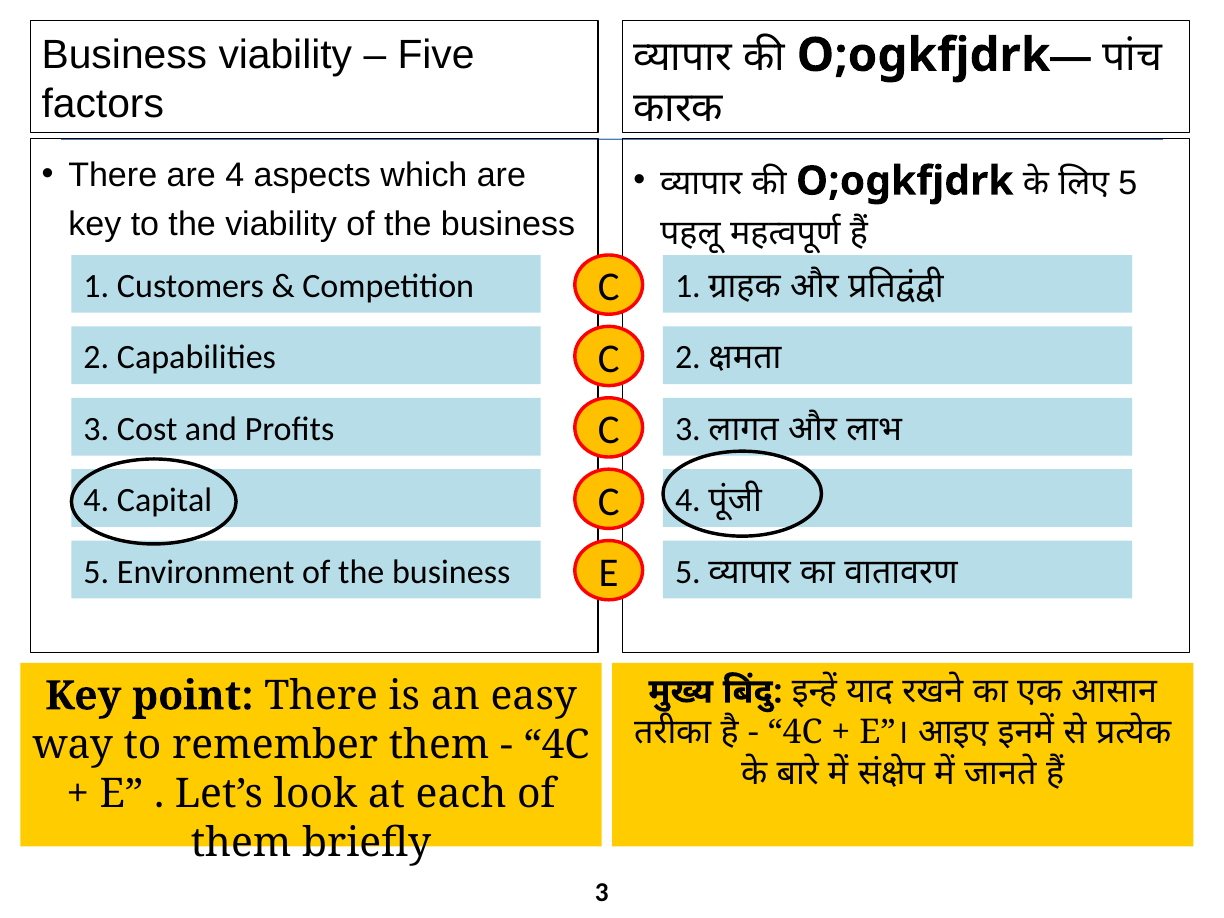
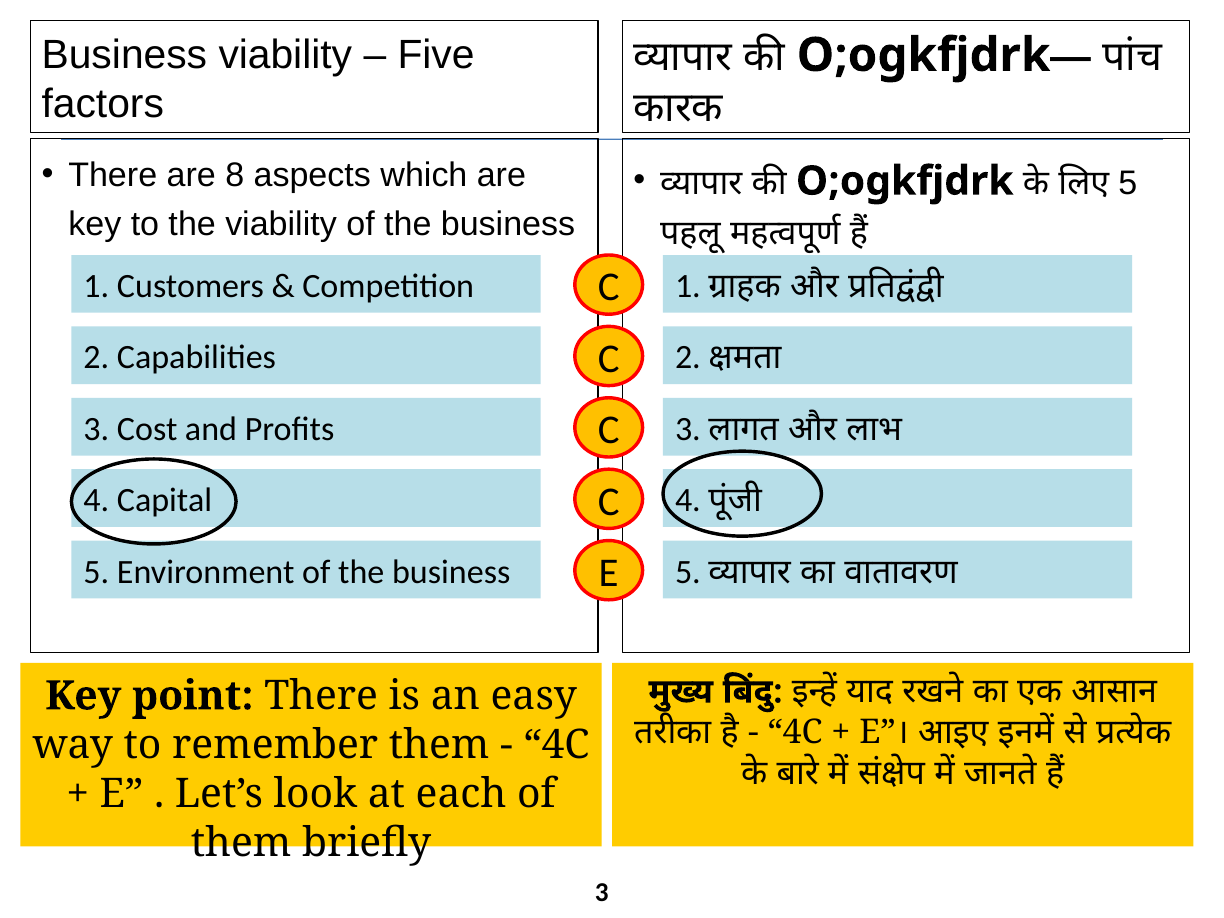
are 4: 4 -> 8
